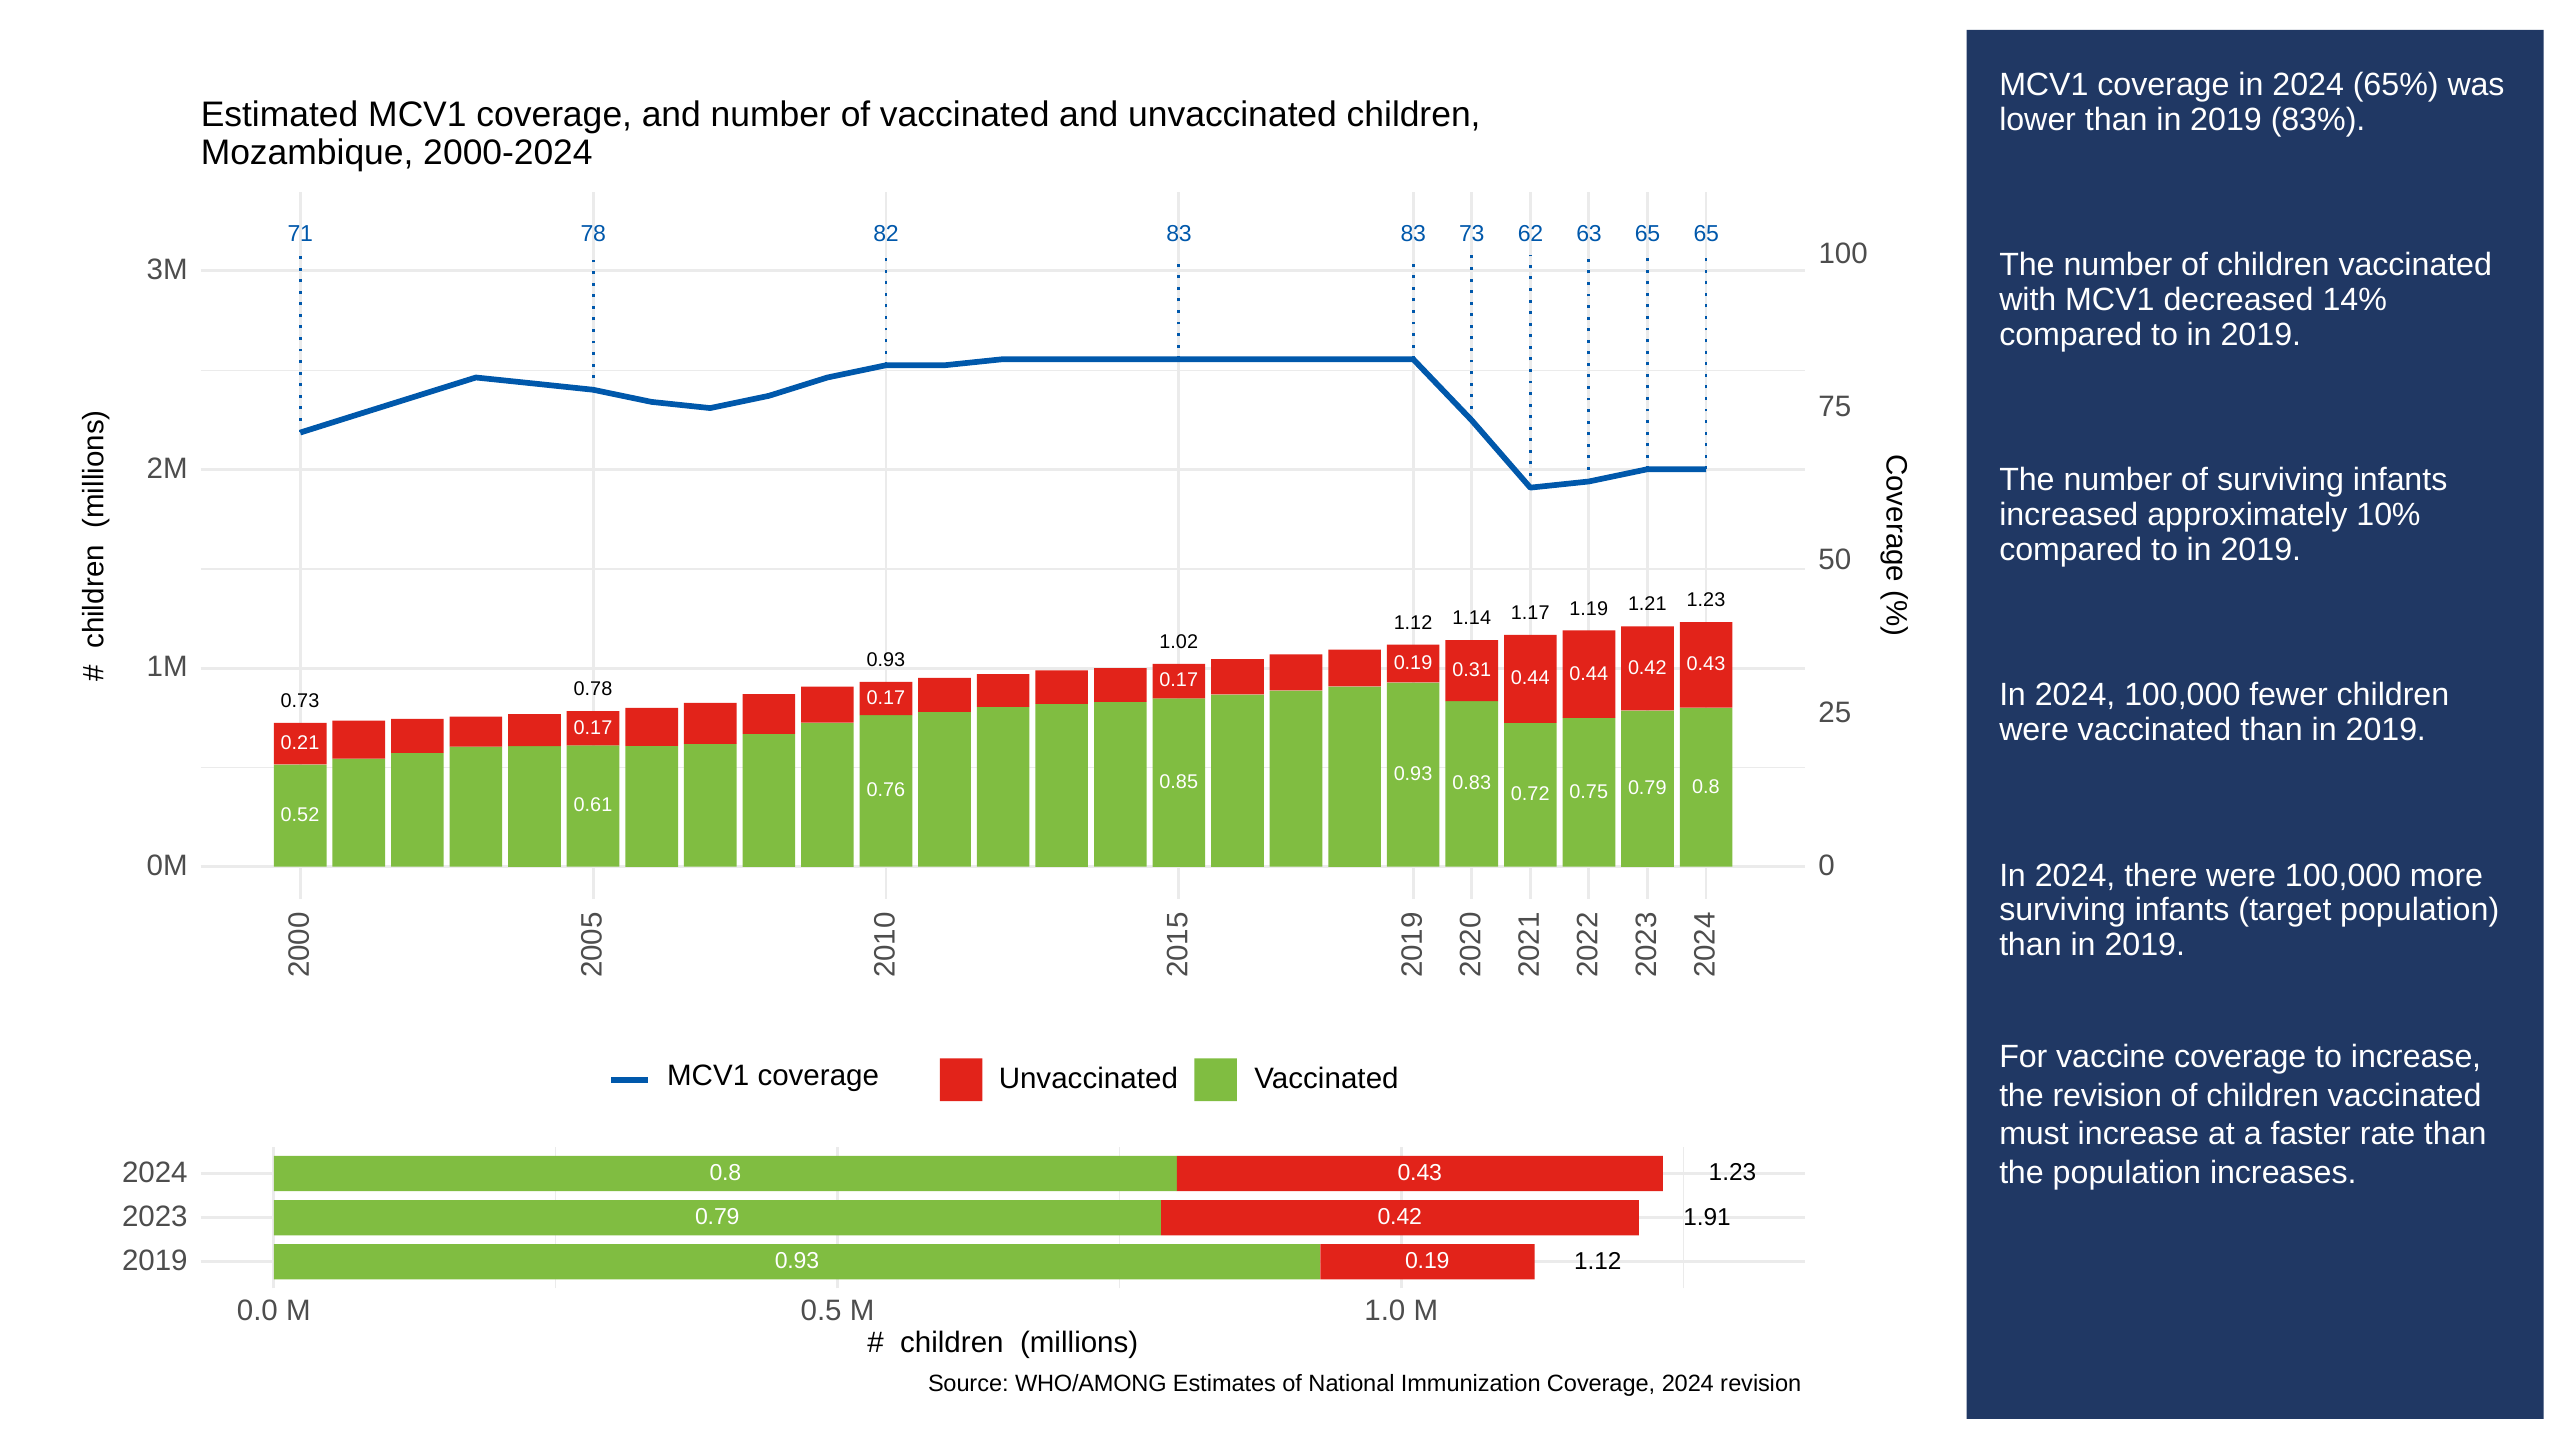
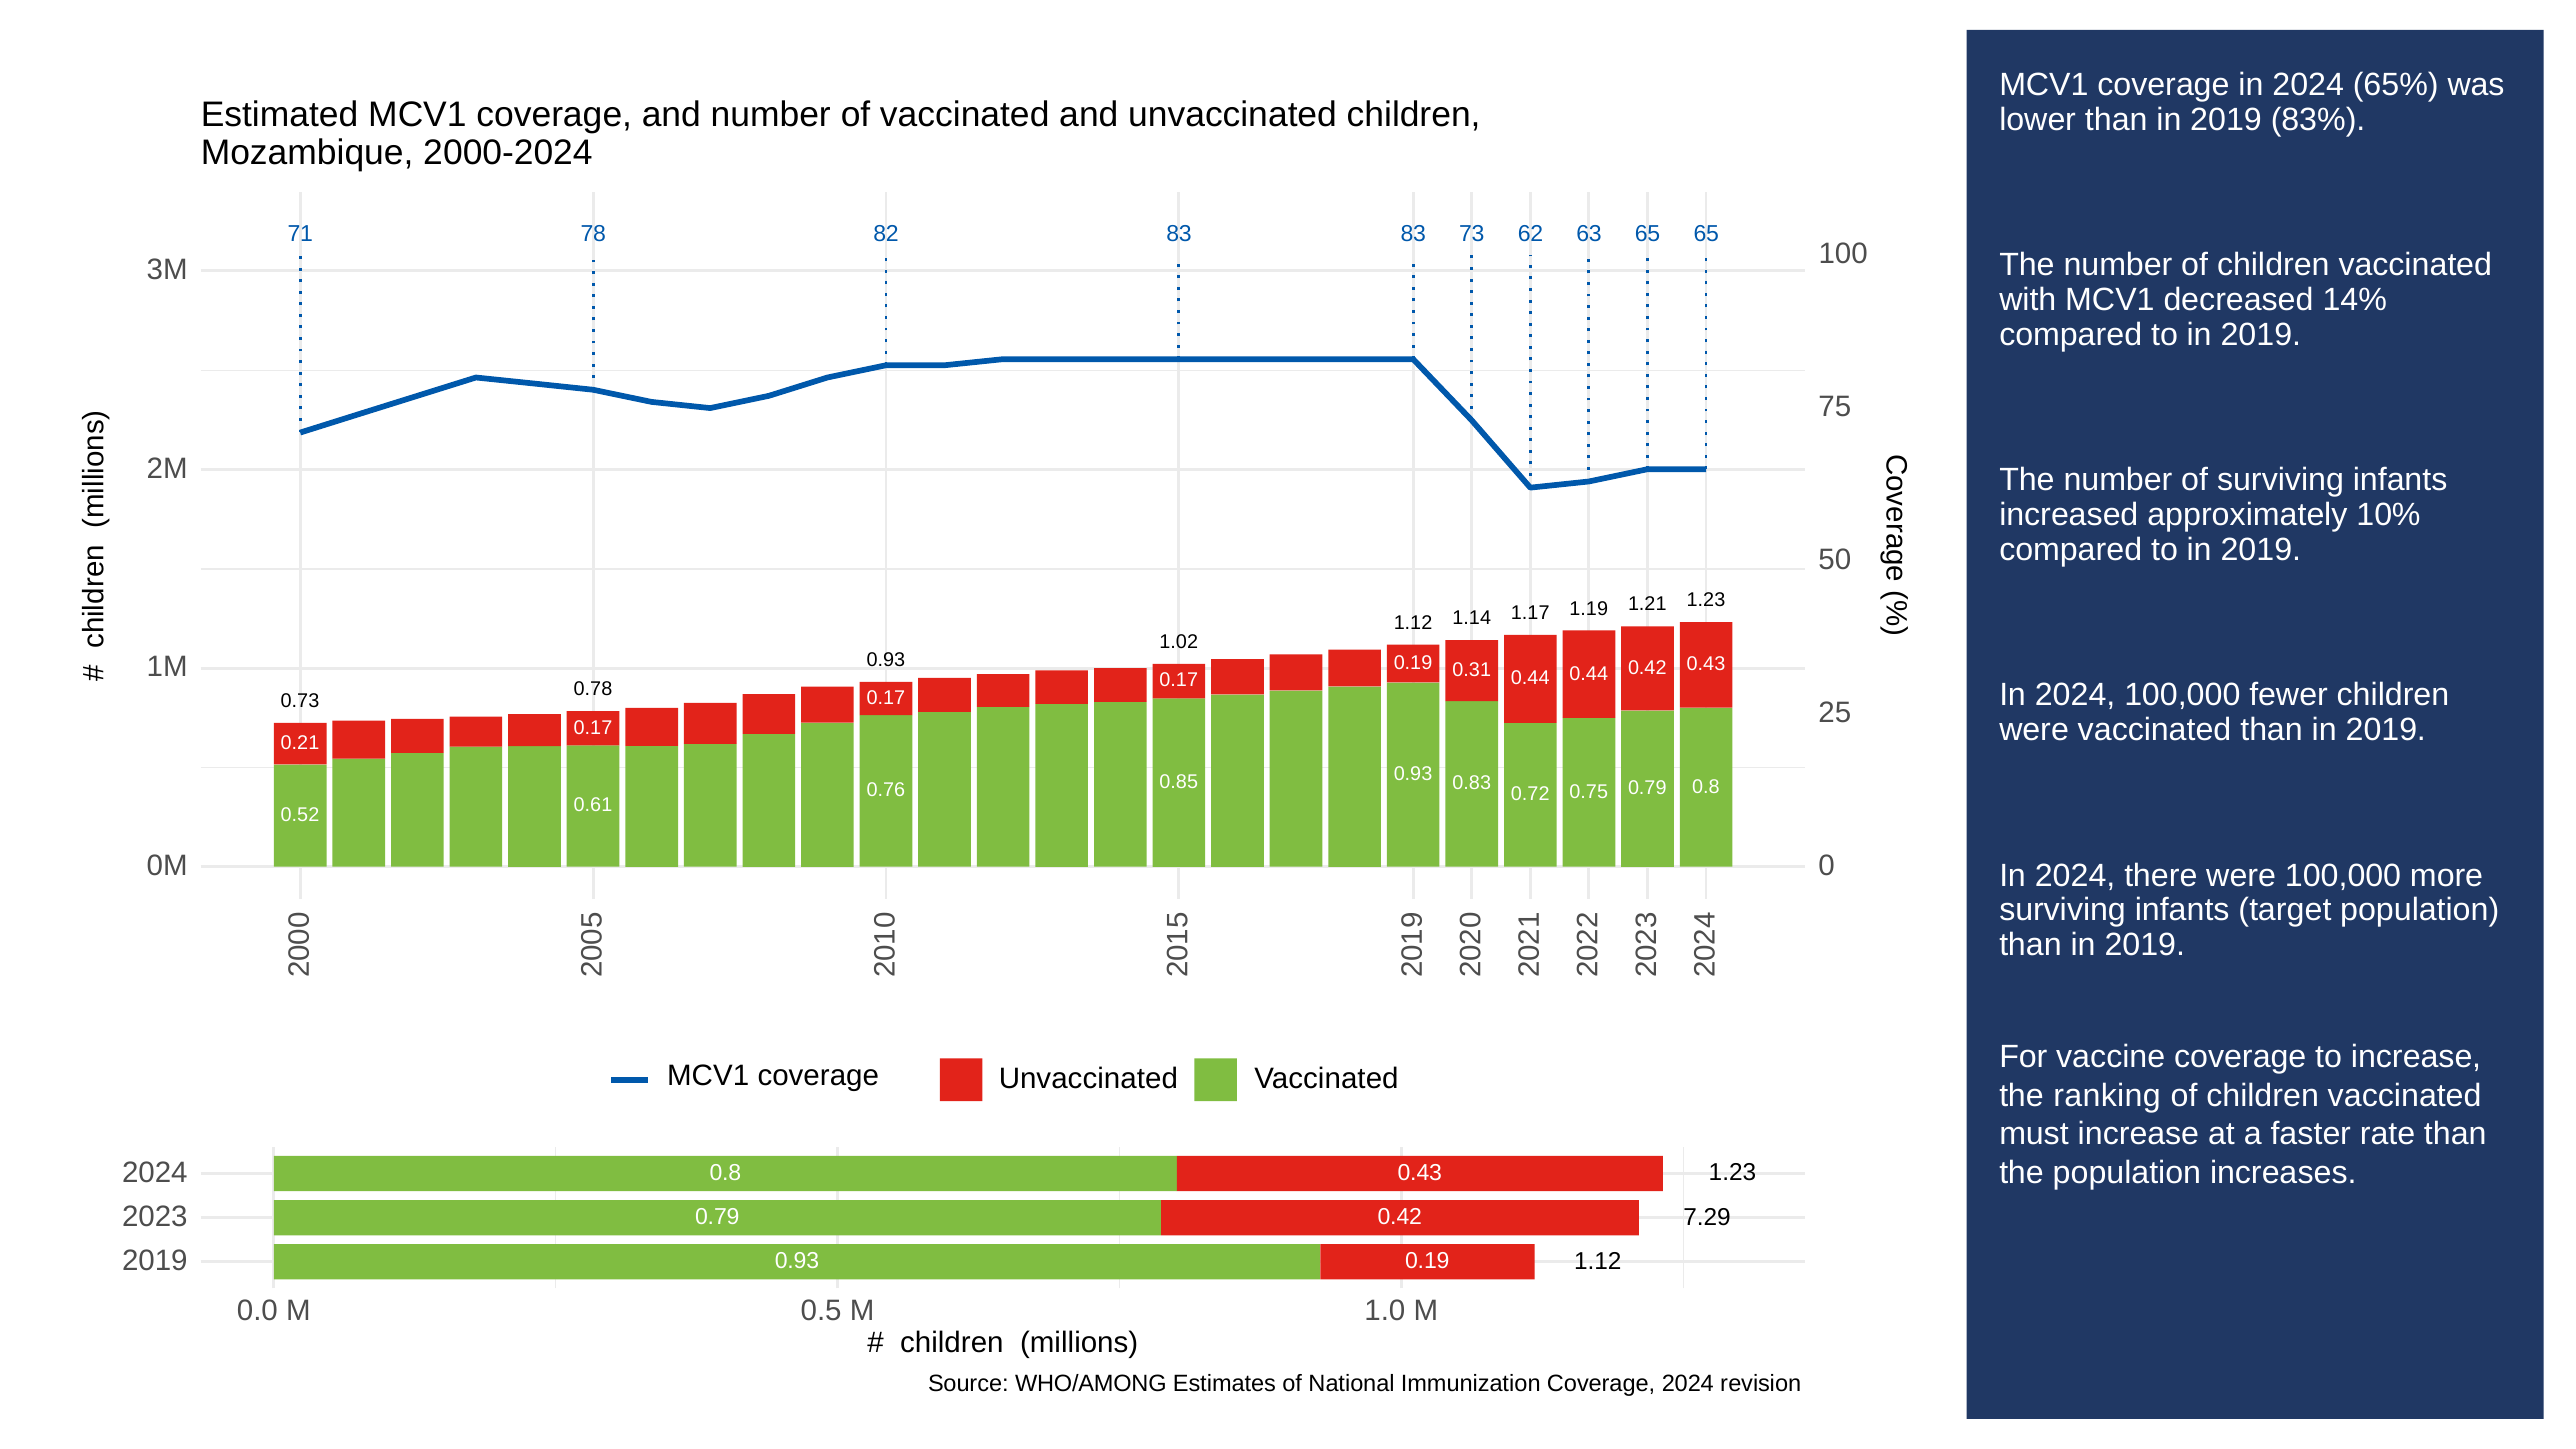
the revision: revision -> ranking
1.91: 1.91 -> 7.29
